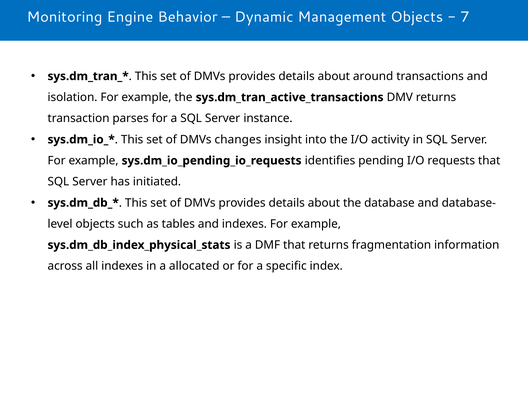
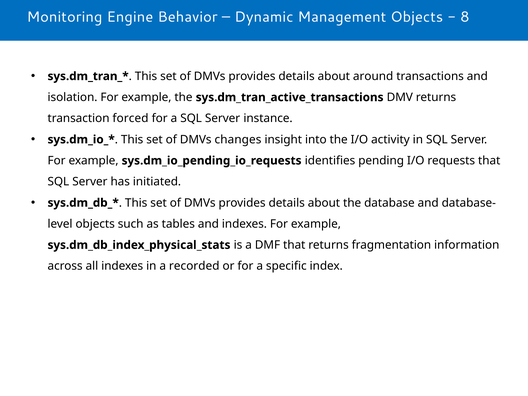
7: 7 -> 8
parses: parses -> forced
allocated: allocated -> recorded
